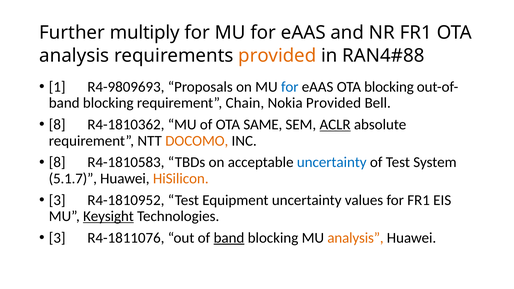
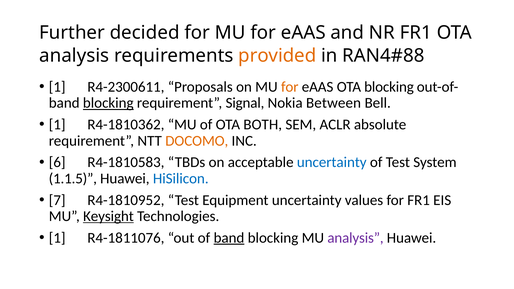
multiply: multiply -> decided
R4-9809693: R4-9809693 -> R4-2300611
for at (290, 87) colour: blue -> orange
blocking at (108, 103) underline: none -> present
Chain: Chain -> Signal
Nokia Provided: Provided -> Between
8 at (57, 125): 8 -> 1
SAME: SAME -> BOTH
ACLR underline: present -> none
8 at (57, 162): 8 -> 6
5.1.7: 5.1.7 -> 1.1.5
HiSilicon colour: orange -> blue
3 at (57, 200): 3 -> 7
3 at (57, 238): 3 -> 1
analysis at (355, 238) colour: orange -> purple
